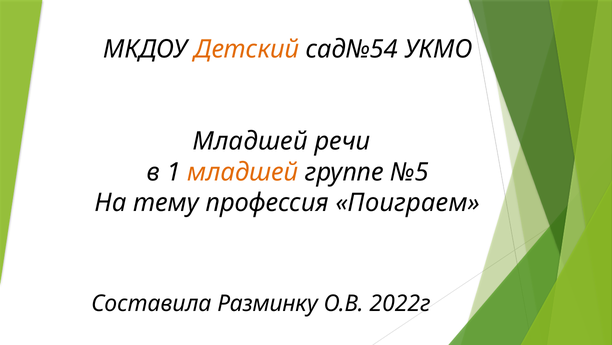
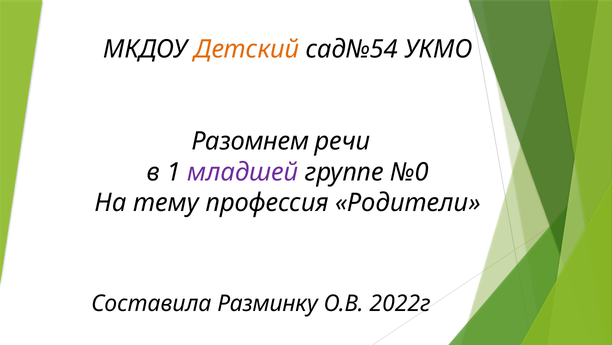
Младшей at (250, 141): Младшей -> Разомнем
младшей at (243, 172) colour: orange -> purple
№5: №5 -> №0
Поиграем: Поиграем -> Родители
